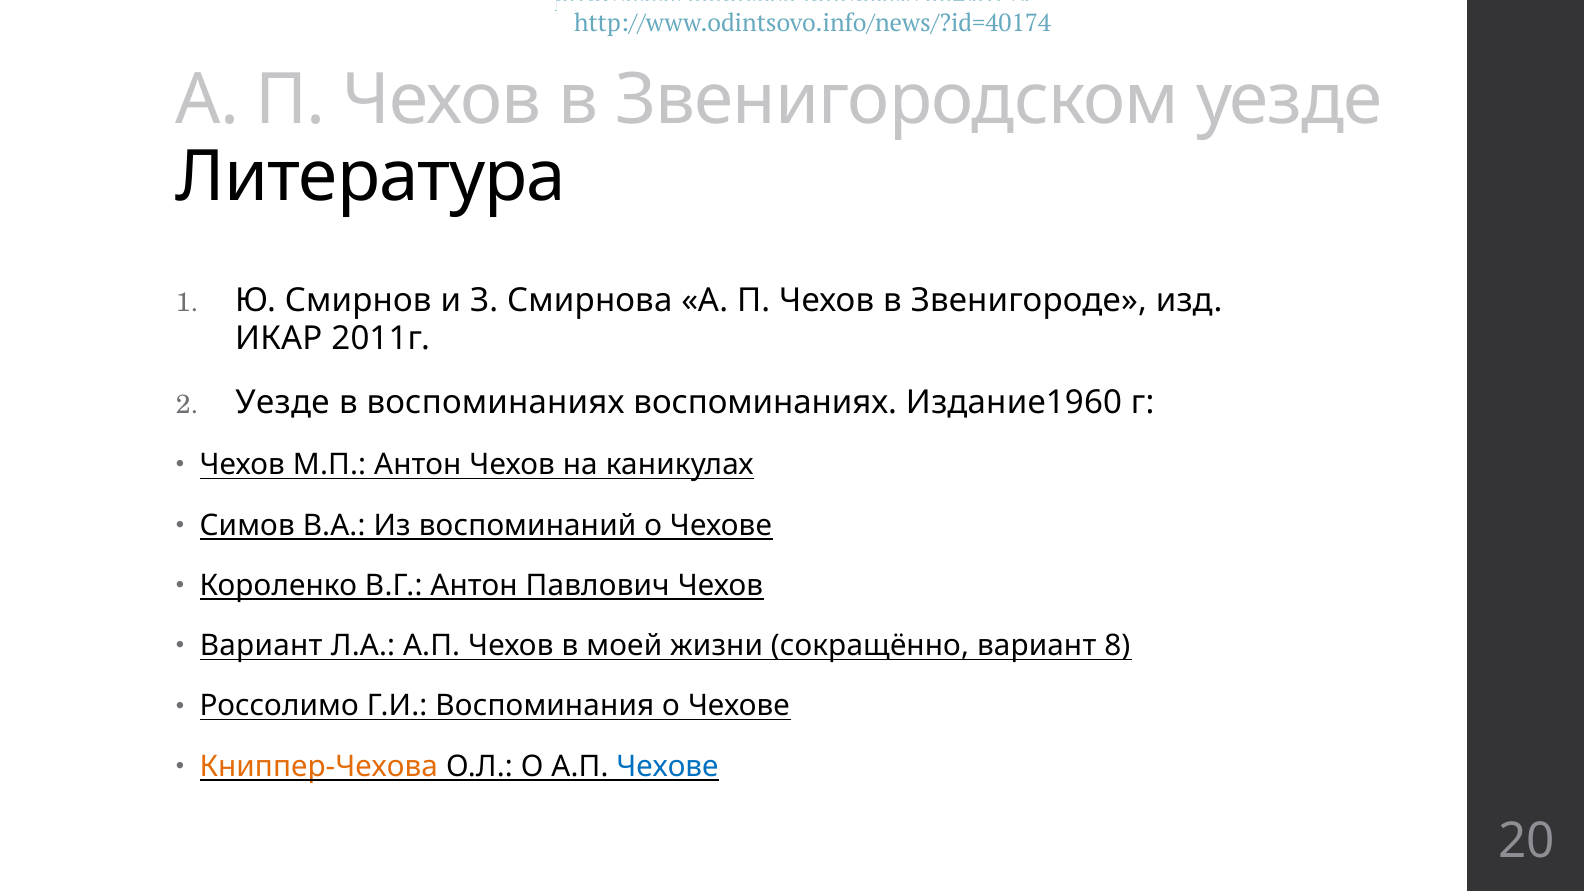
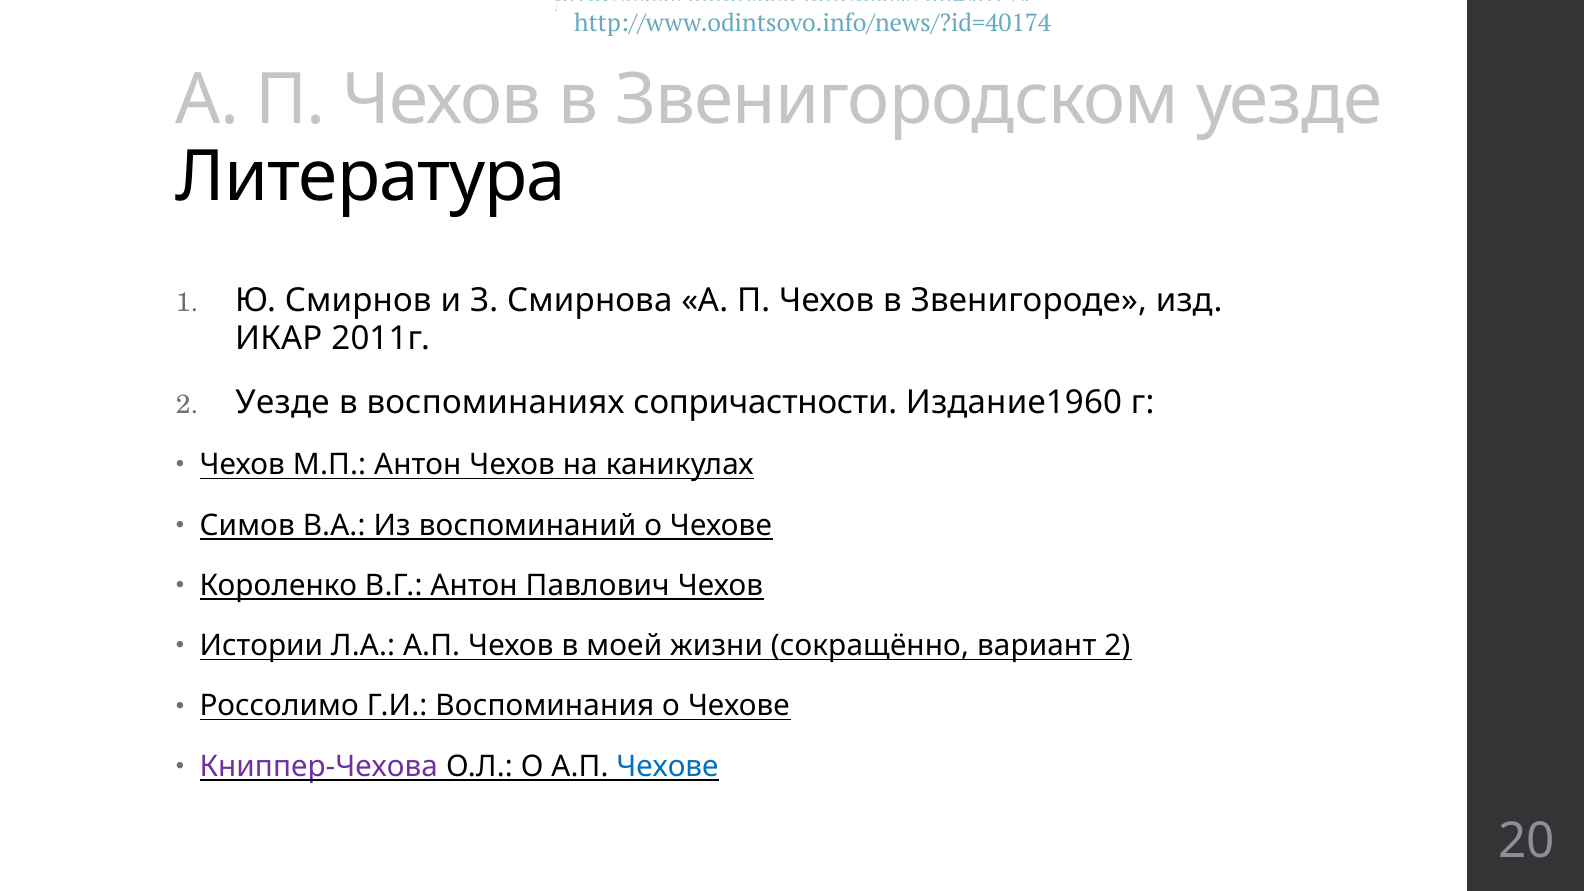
воспоминаниях воспоминаниях: воспоминаниях -> сопричастности
Вариант at (261, 646): Вариант -> Истории
вариант 8: 8 -> 2
Книппер-Чехова colour: orange -> purple
